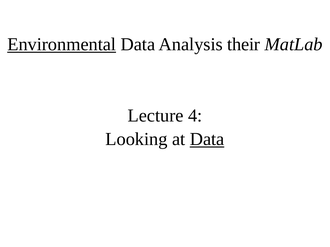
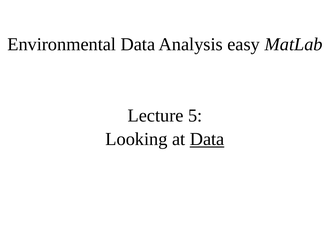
Environmental underline: present -> none
their: their -> easy
4: 4 -> 5
